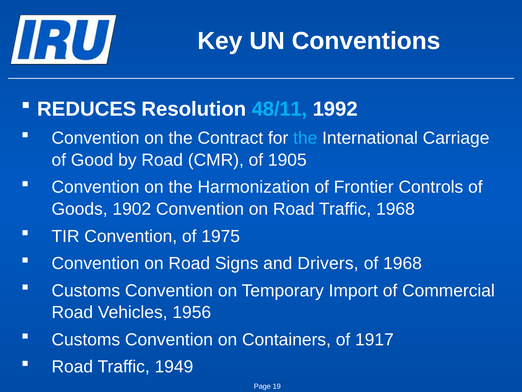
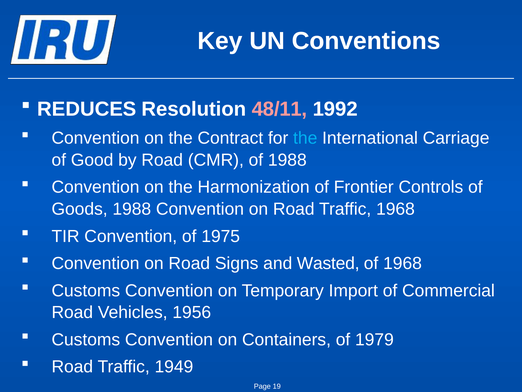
48/11 colour: light blue -> pink
of 1905: 1905 -> 1988
Goods 1902: 1902 -> 1988
Drivers: Drivers -> Wasted
1917: 1917 -> 1979
